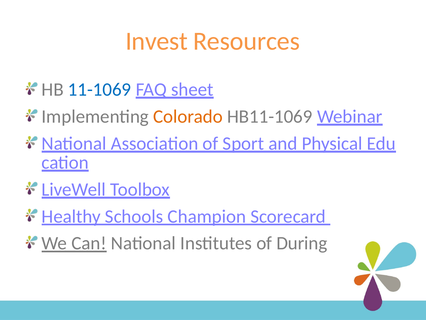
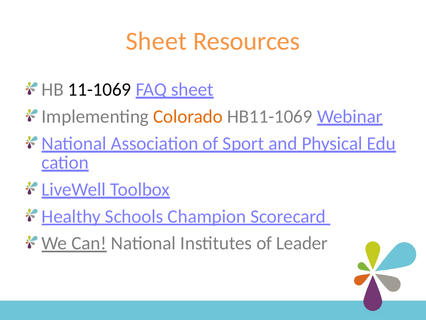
Invest at (157, 41): Invest -> Sheet
11-1069 colour: blue -> black
During: During -> Leader
